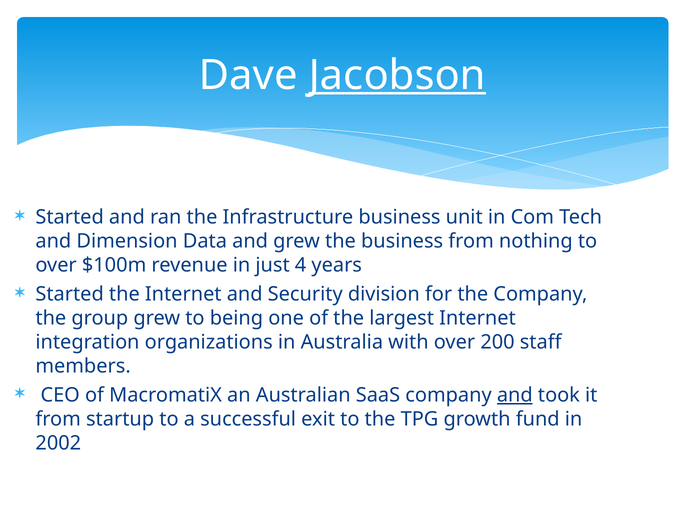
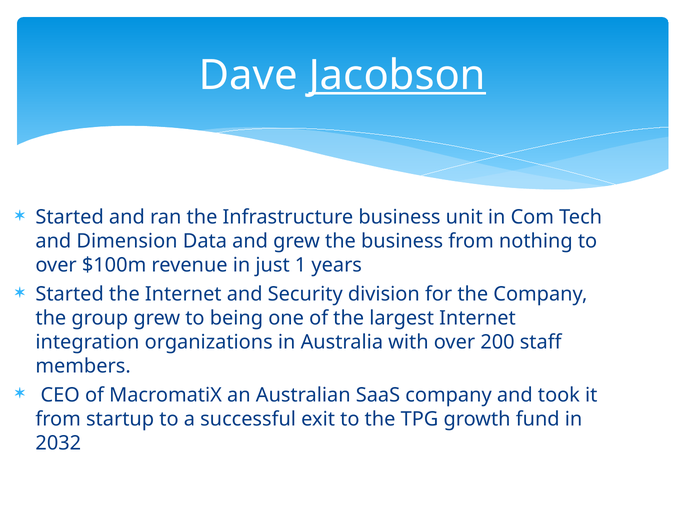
4: 4 -> 1
and at (515, 395) underline: present -> none
2002: 2002 -> 2032
